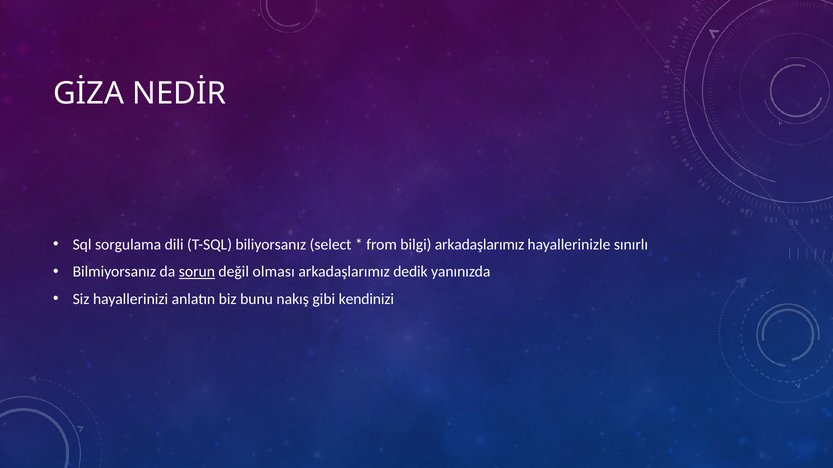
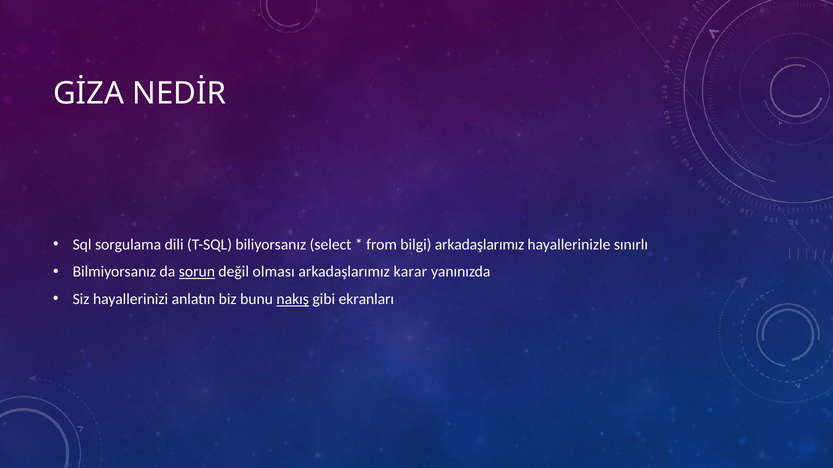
dedik: dedik -> karar
nakış underline: none -> present
kendinizi: kendinizi -> ekranları
